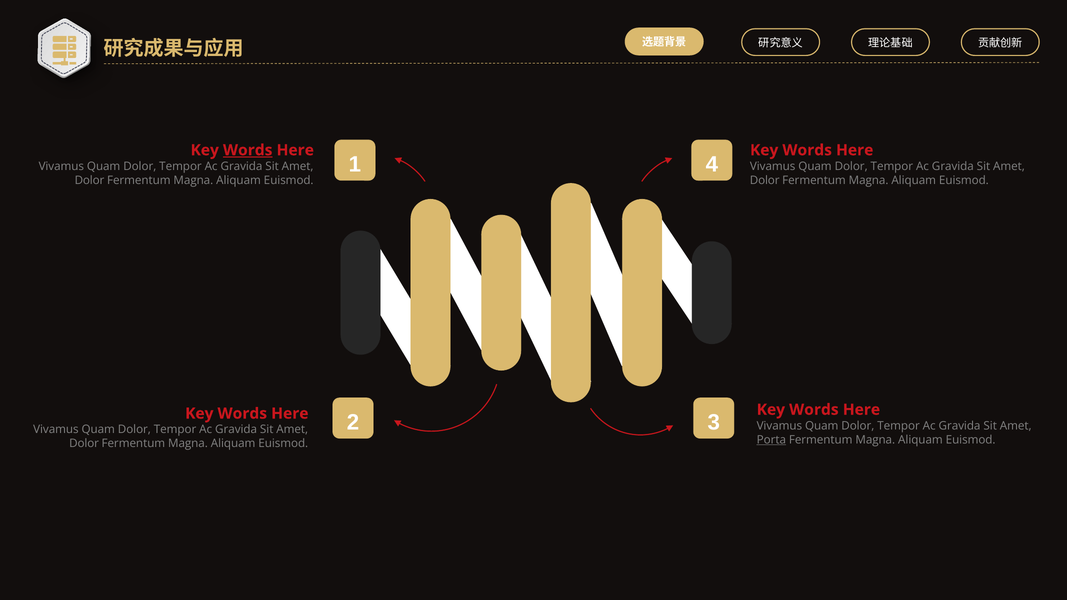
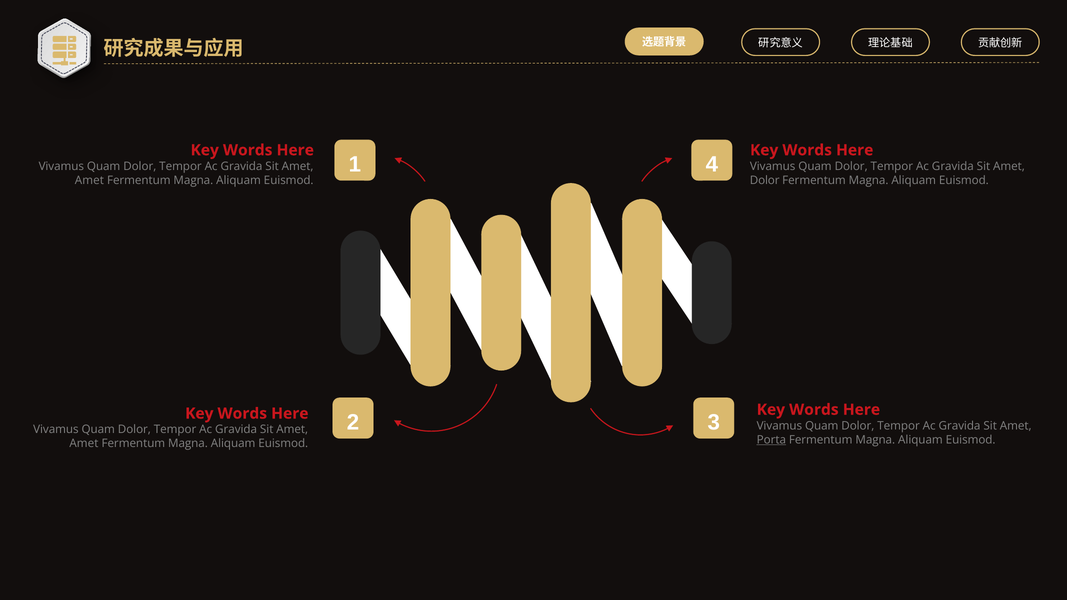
Words at (248, 150) underline: present -> none
Dolor at (89, 180): Dolor -> Amet
Dolor at (84, 444): Dolor -> Amet
